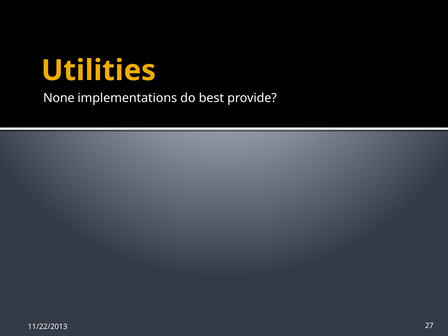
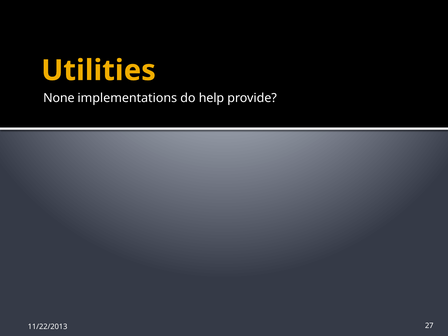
best: best -> help
